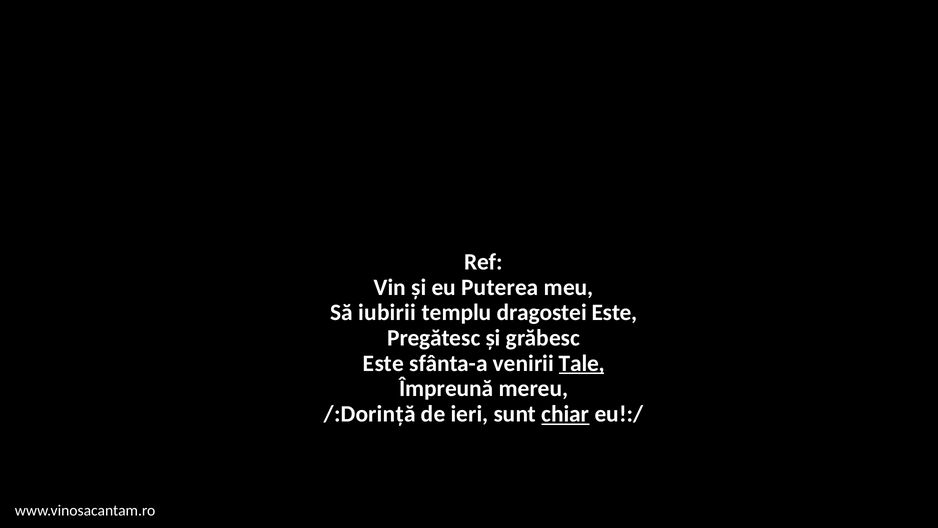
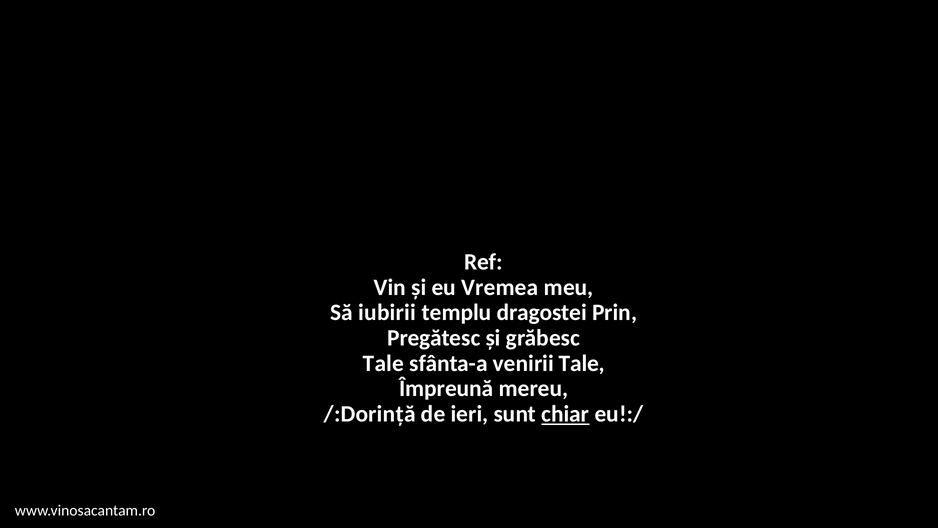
Puterea: Puterea -> Vremea
dragostei Este: Este -> Prin
Este at (383, 363): Este -> Tale
Tale at (582, 363) underline: present -> none
